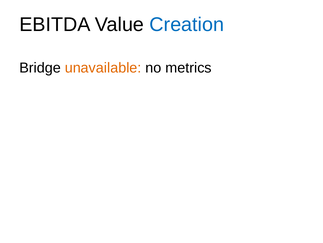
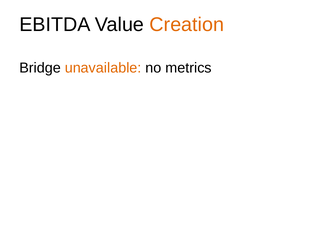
Creation colour: blue -> orange
